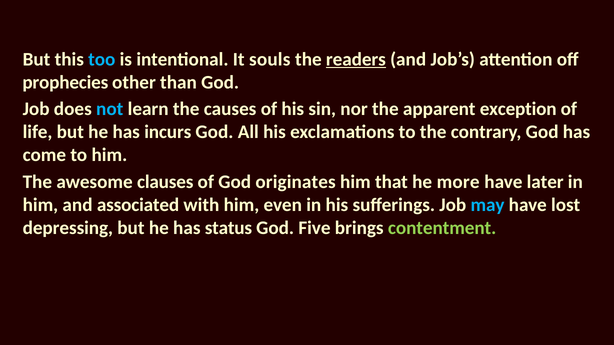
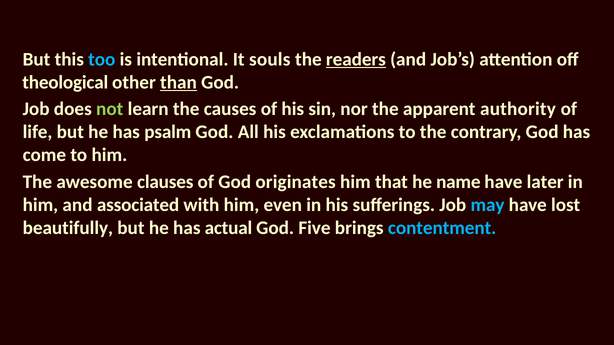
prophecies: prophecies -> theological
than underline: none -> present
not colour: light blue -> light green
exception: exception -> authority
incurs: incurs -> psalm
more: more -> name
depressing: depressing -> beautifully
status: status -> actual
contentment colour: light green -> light blue
